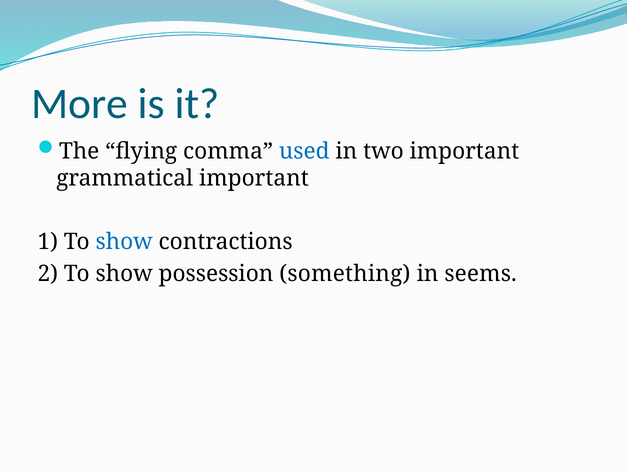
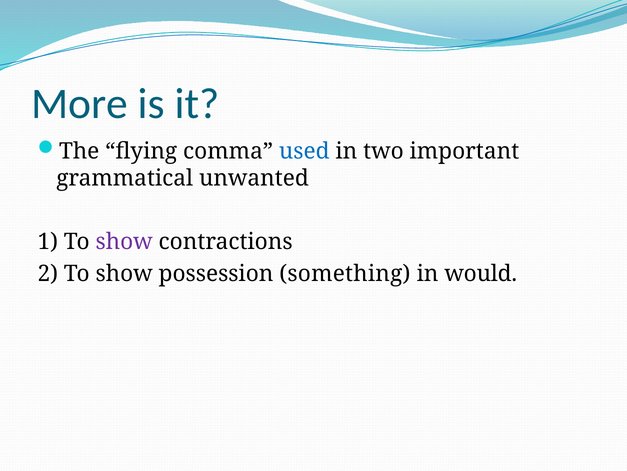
grammatical important: important -> unwanted
show at (124, 241) colour: blue -> purple
seems: seems -> would
